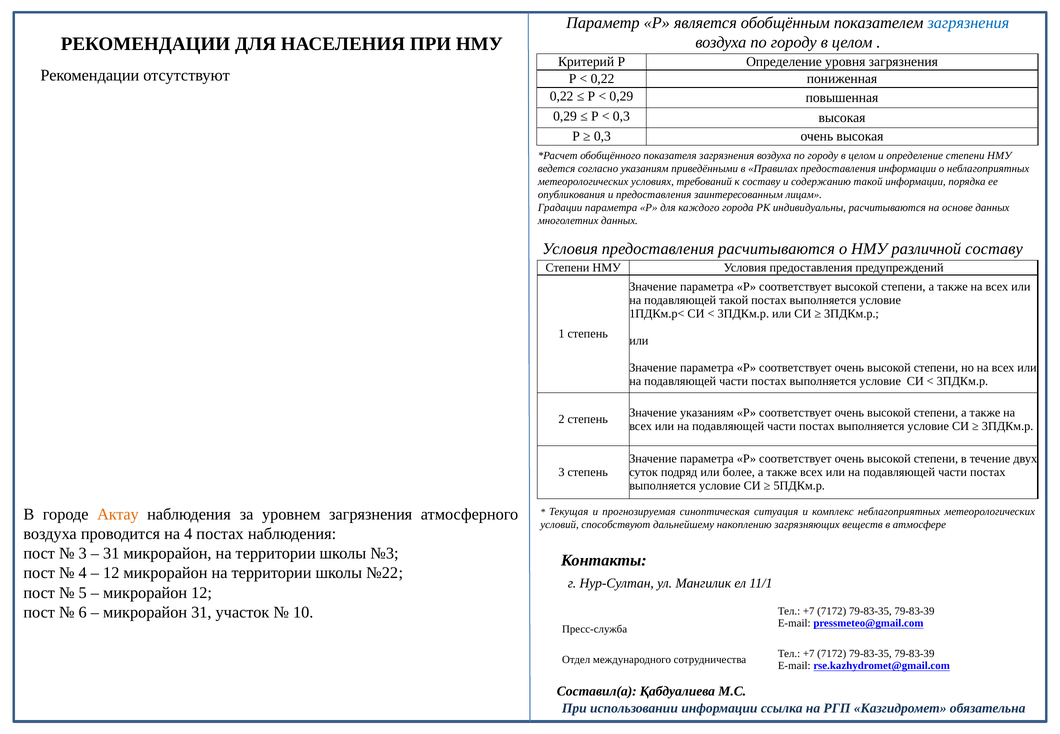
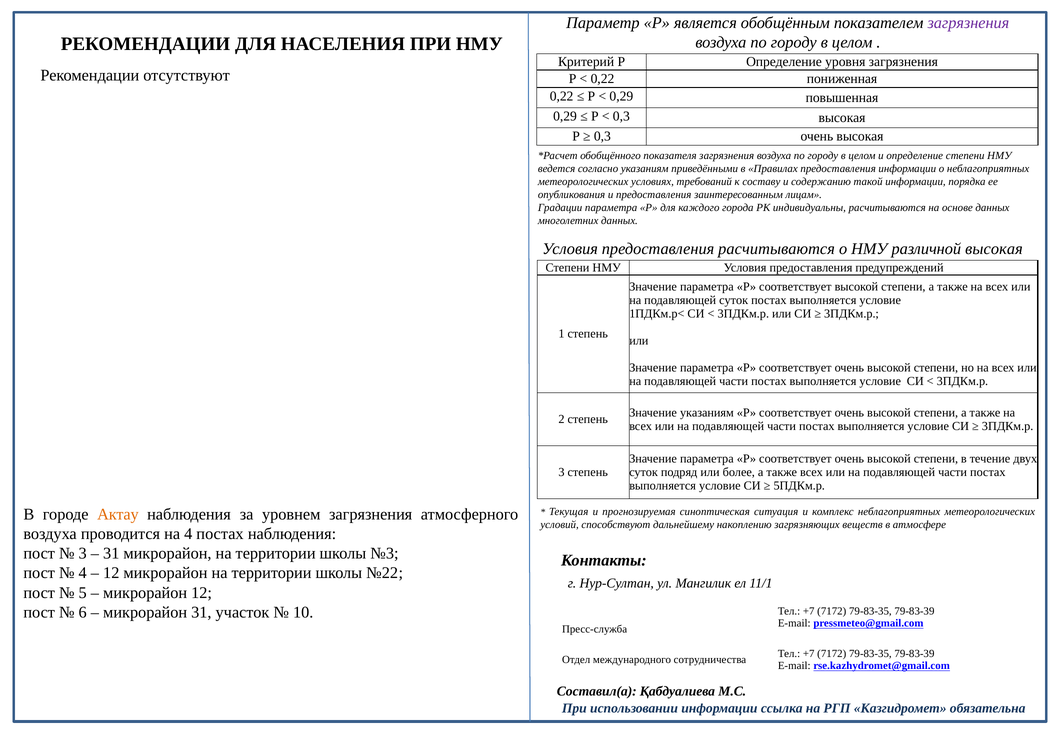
загрязнения at (968, 23) colour: blue -> purple
различной составу: составу -> высокая
подавляющей такой: такой -> суток
